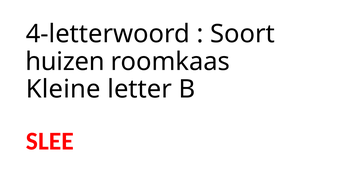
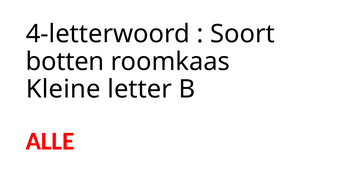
huizen: huizen -> botten
SLEE: SLEE -> ALLE
